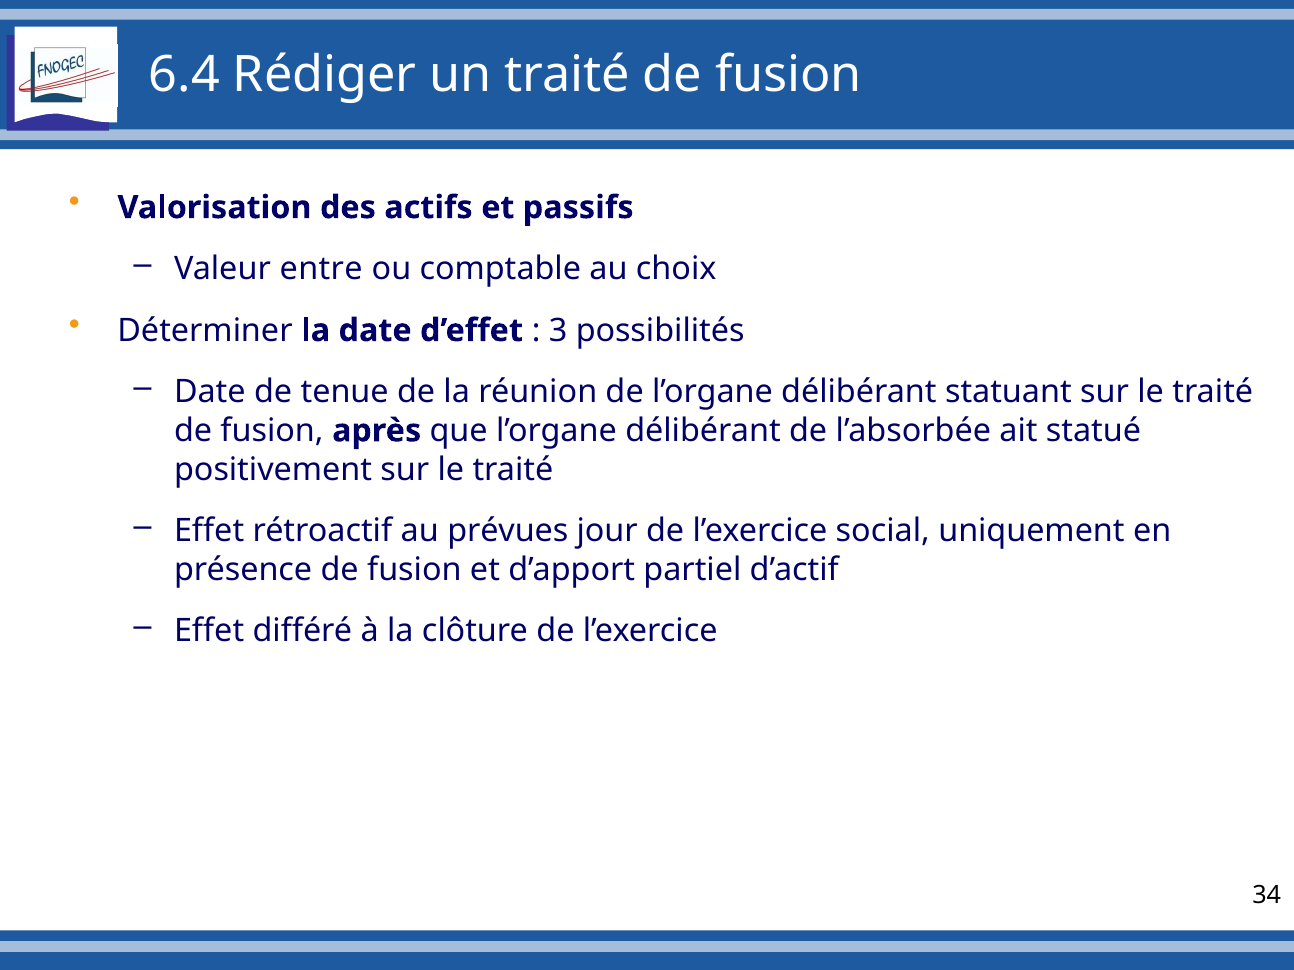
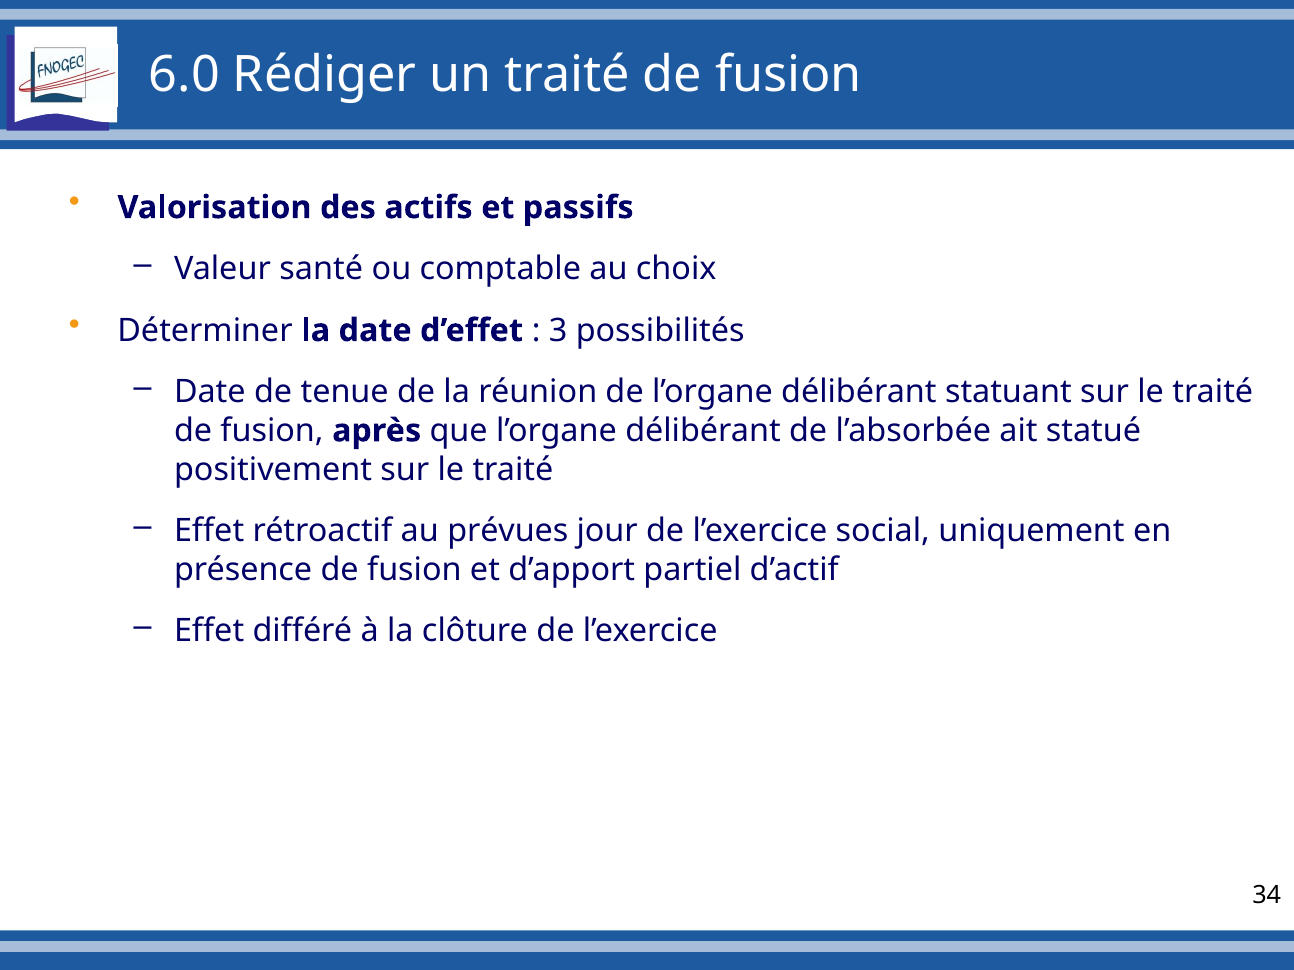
6.4: 6.4 -> 6.0
entre: entre -> santé
